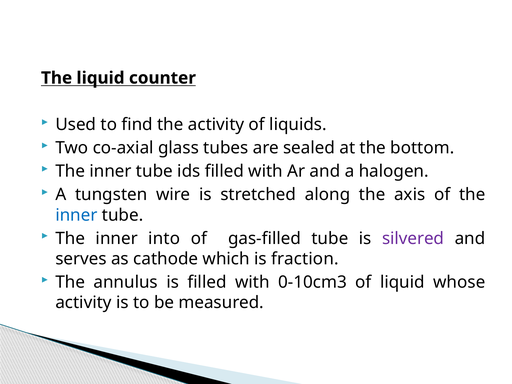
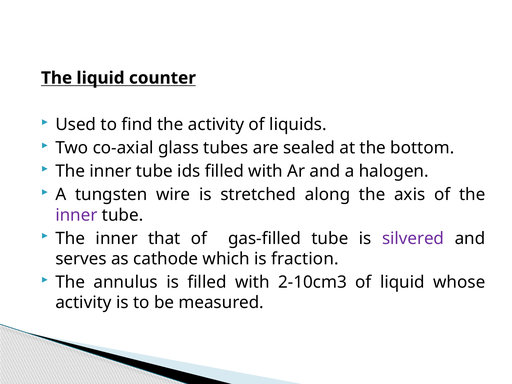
inner at (76, 215) colour: blue -> purple
into: into -> that
0-10cm3: 0-10cm3 -> 2-10cm3
